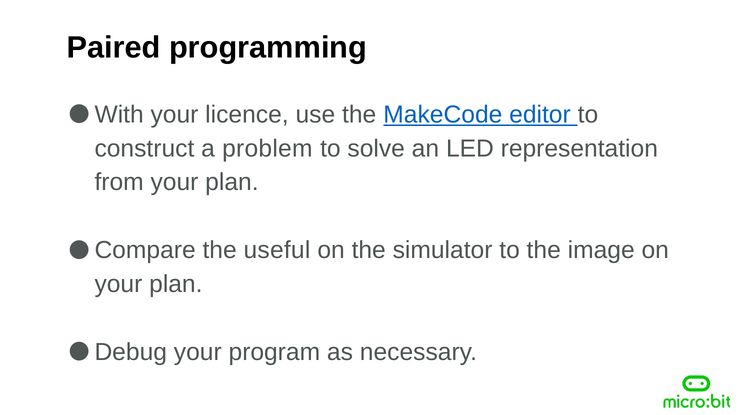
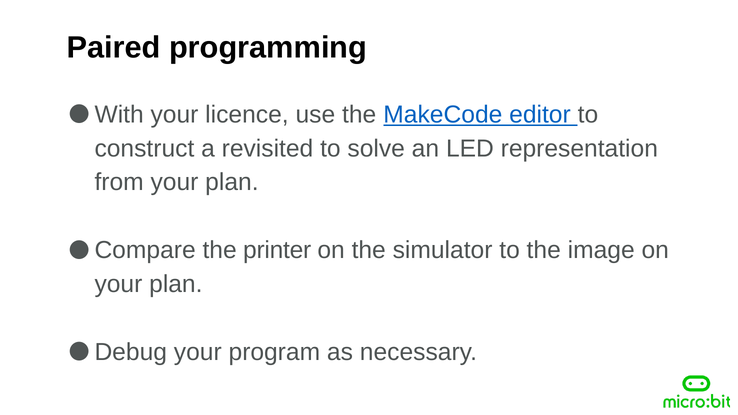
problem: problem -> revisited
useful: useful -> printer
